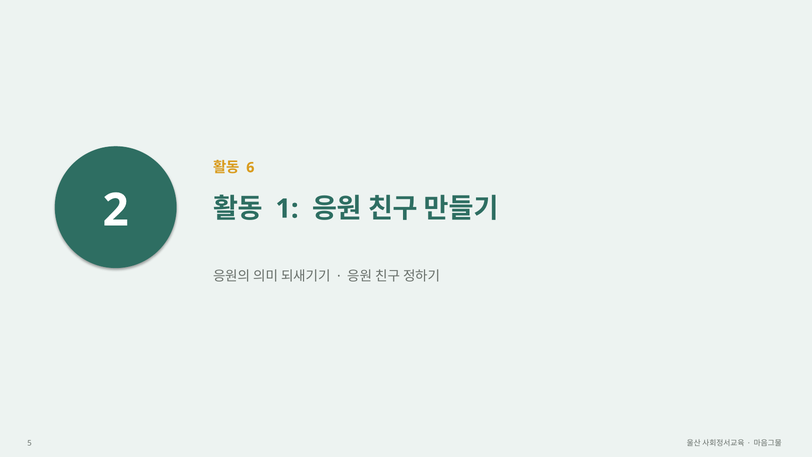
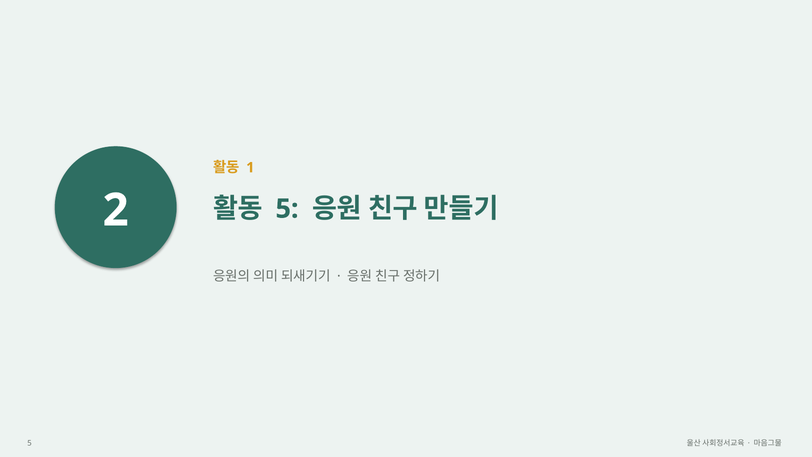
6: 6 -> 1
1 at (287, 209): 1 -> 5
